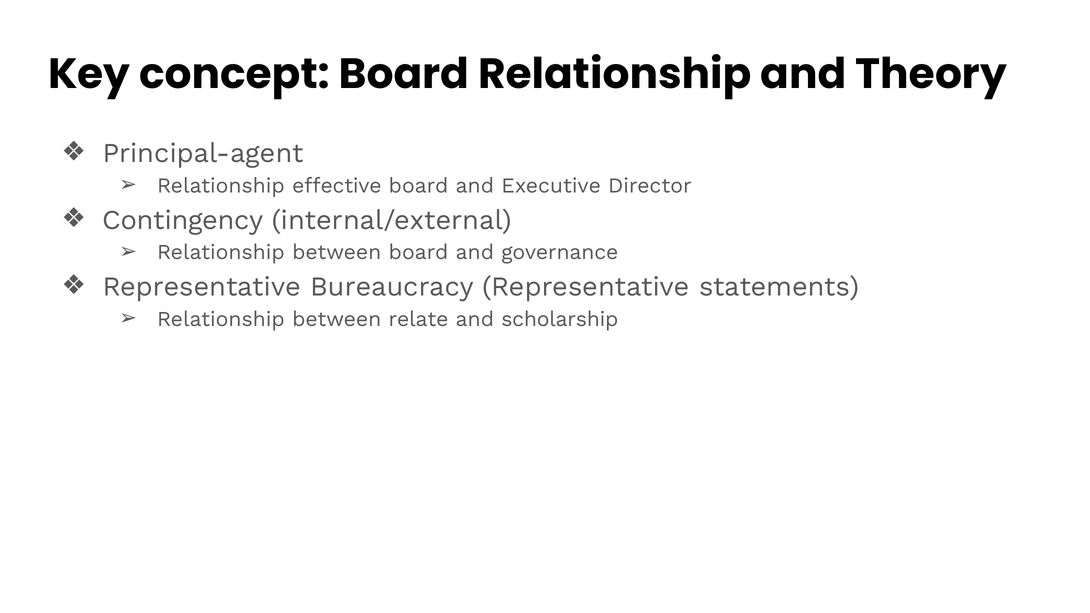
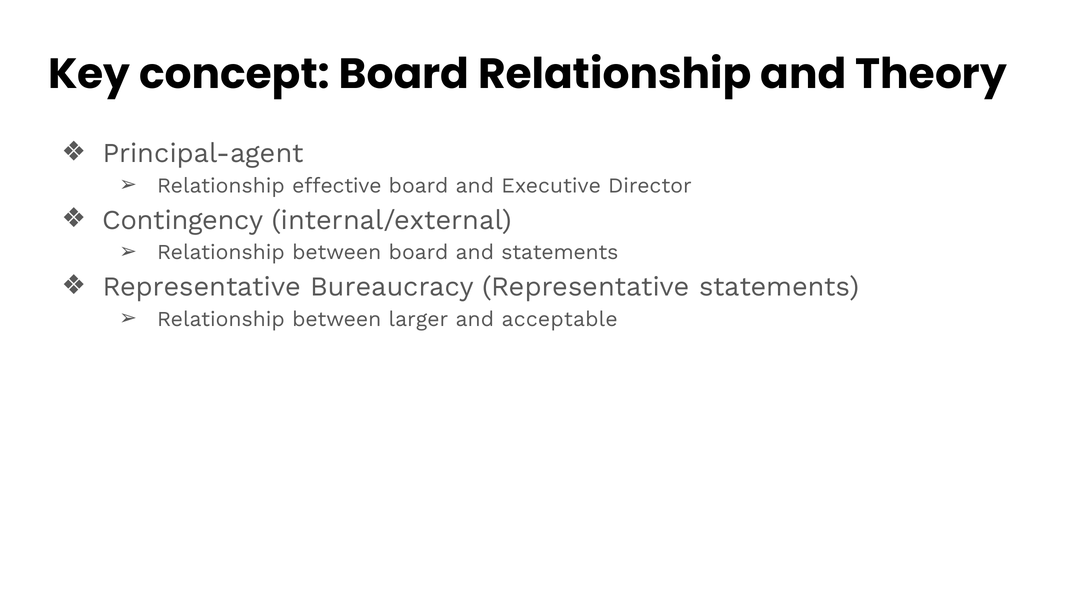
and governance: governance -> statements
relate: relate -> larger
scholarship: scholarship -> acceptable
